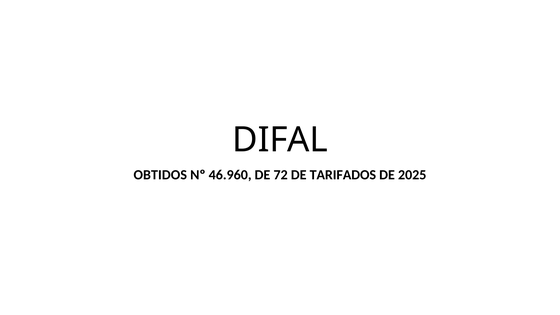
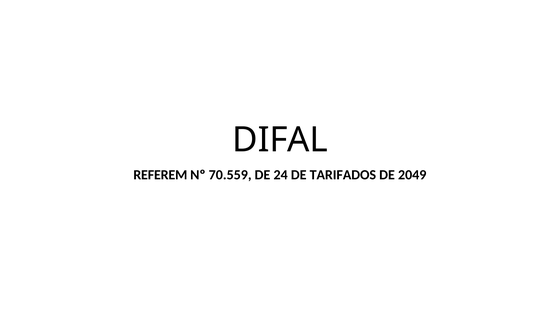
OBTIDOS: OBTIDOS -> REFEREM
46.960: 46.960 -> 70.559
72: 72 -> 24
2025: 2025 -> 2049
